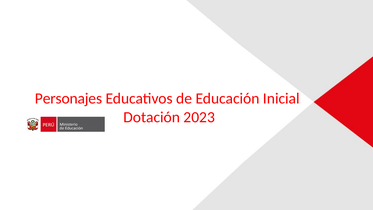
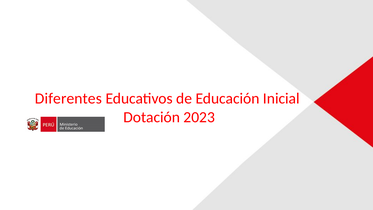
Personajes: Personajes -> Diferentes
